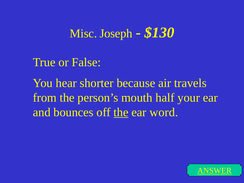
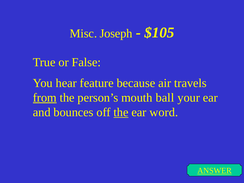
$130: $130 -> $105
shorter: shorter -> feature
from underline: none -> present
half: half -> ball
